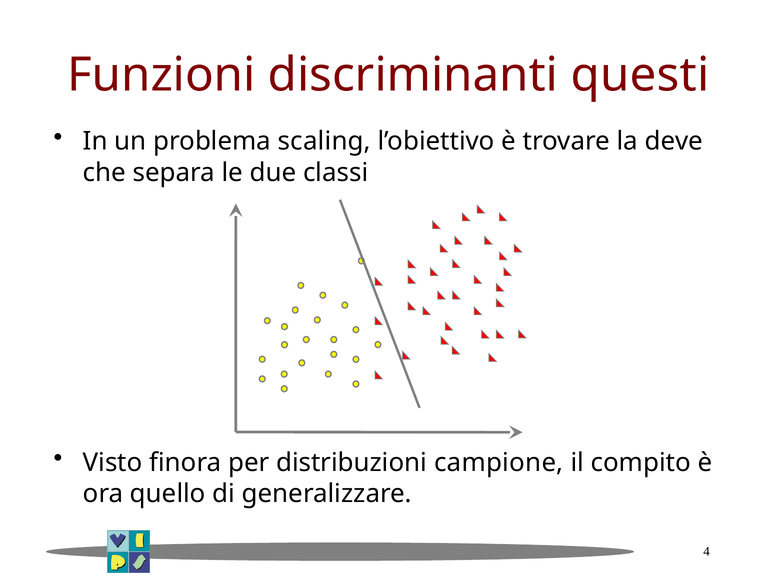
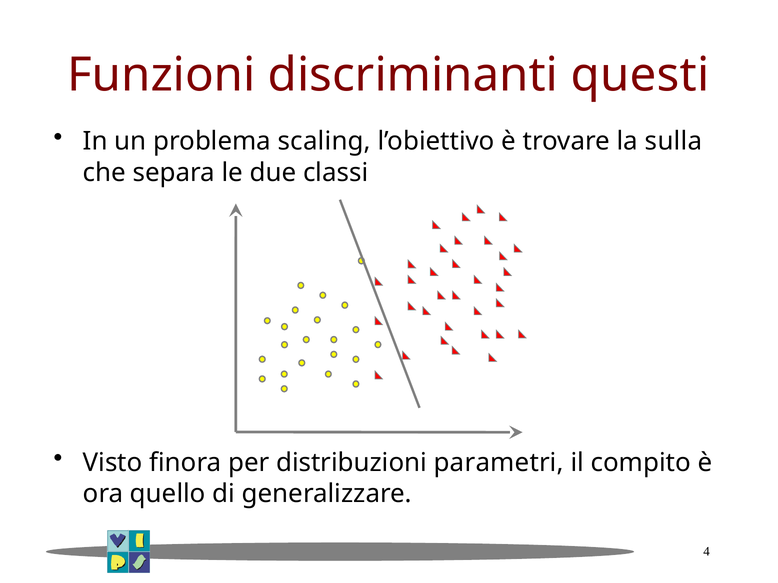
deve: deve -> sulla
campione: campione -> parametri
